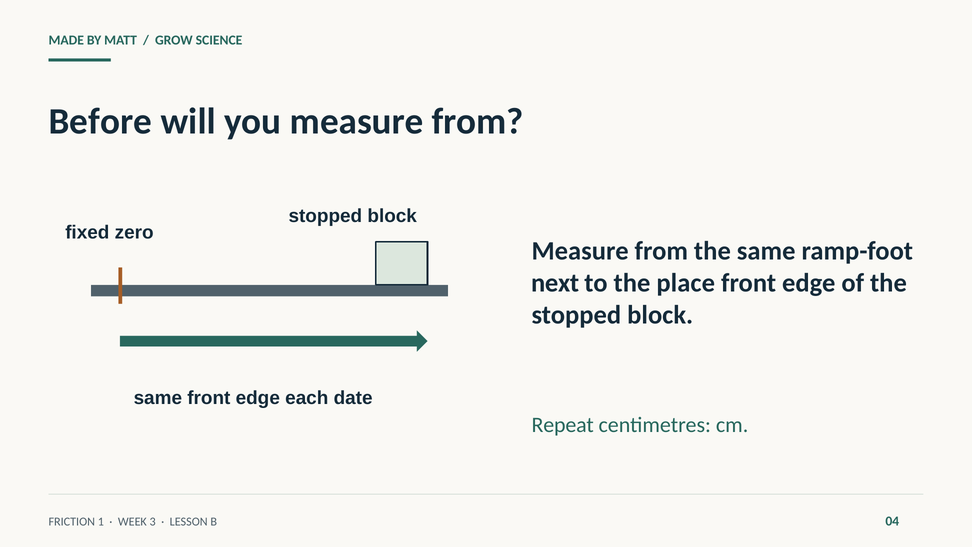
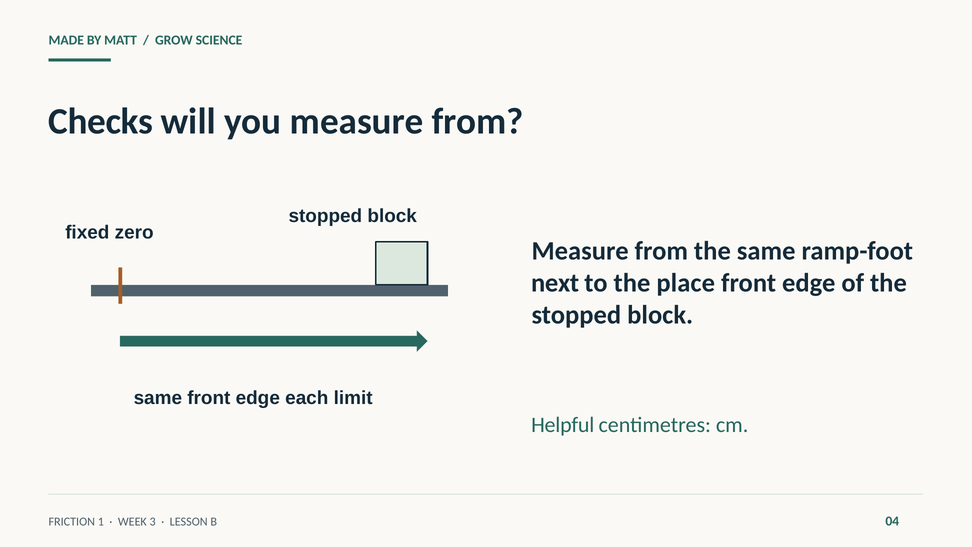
Before: Before -> Checks
date: date -> limit
Repeat: Repeat -> Helpful
